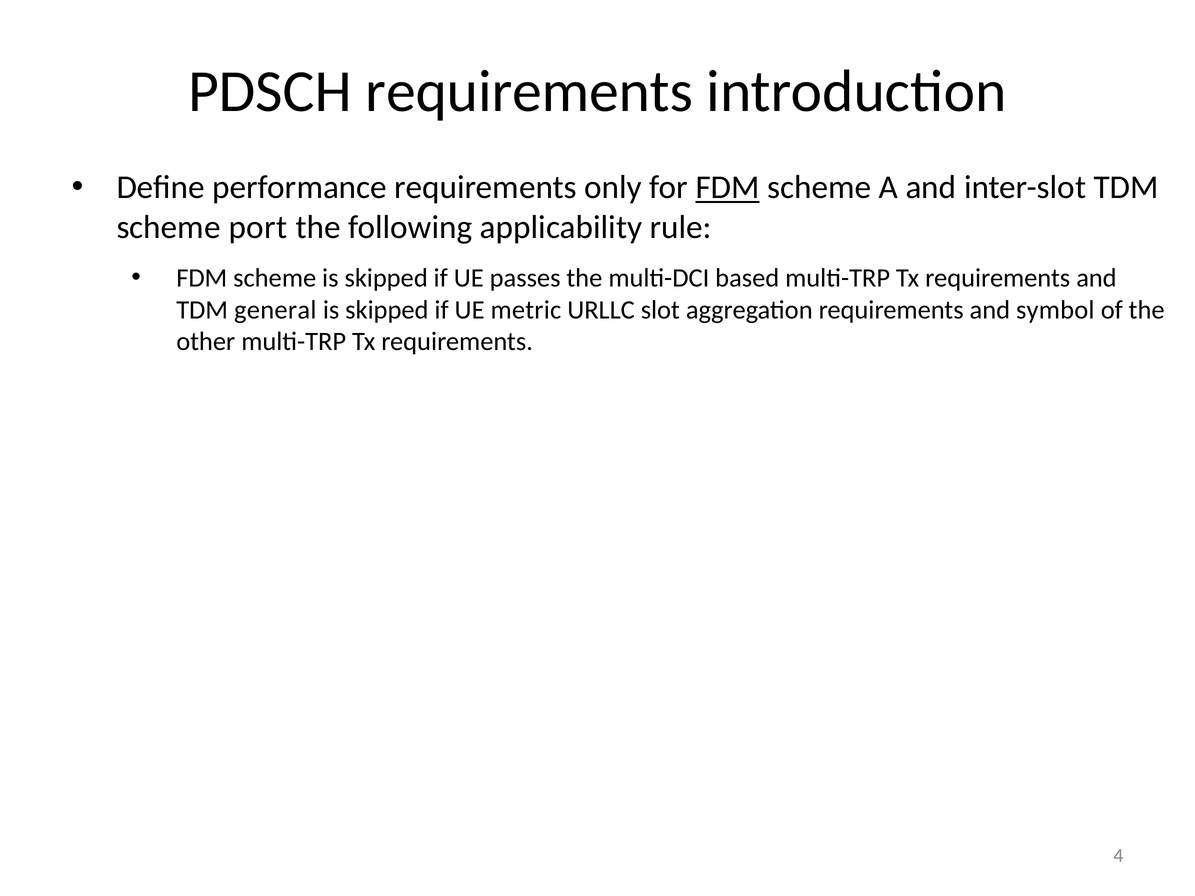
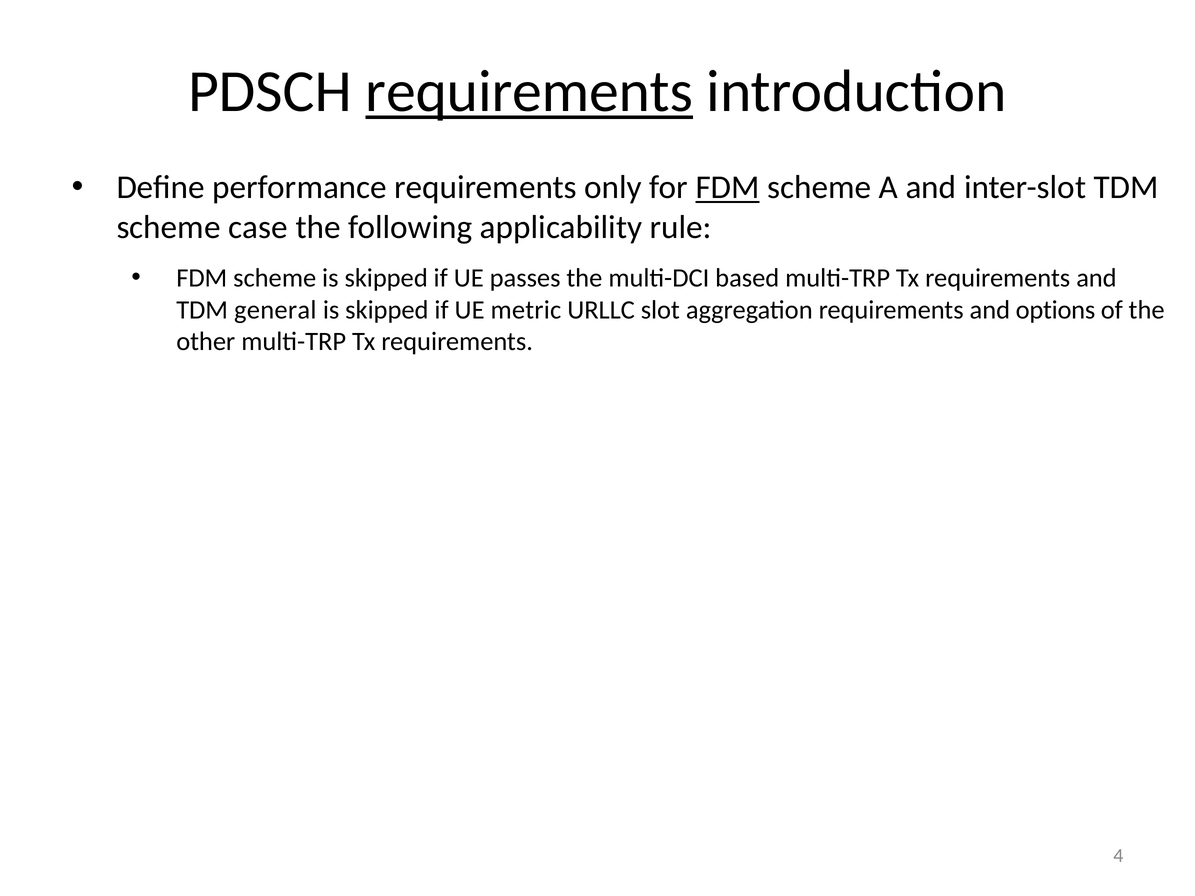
requirements at (529, 92) underline: none -> present
port: port -> case
symbol: symbol -> options
